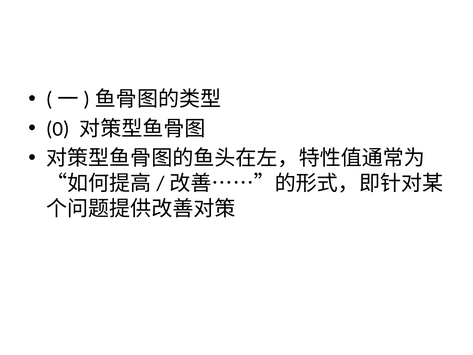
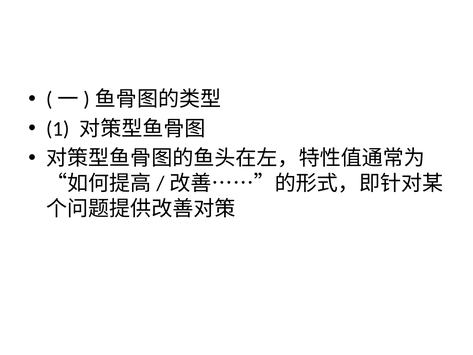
0: 0 -> 1
